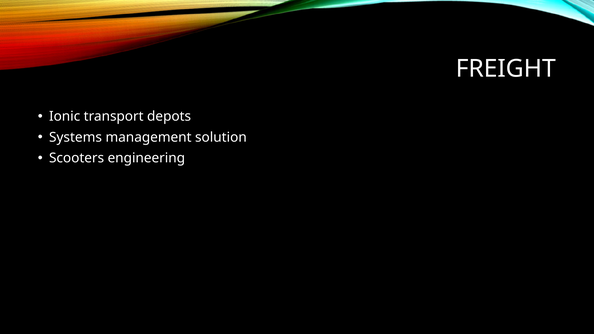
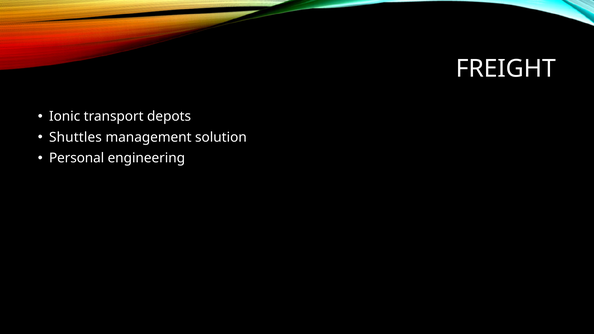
Systems: Systems -> Shuttles
Scooters: Scooters -> Personal
